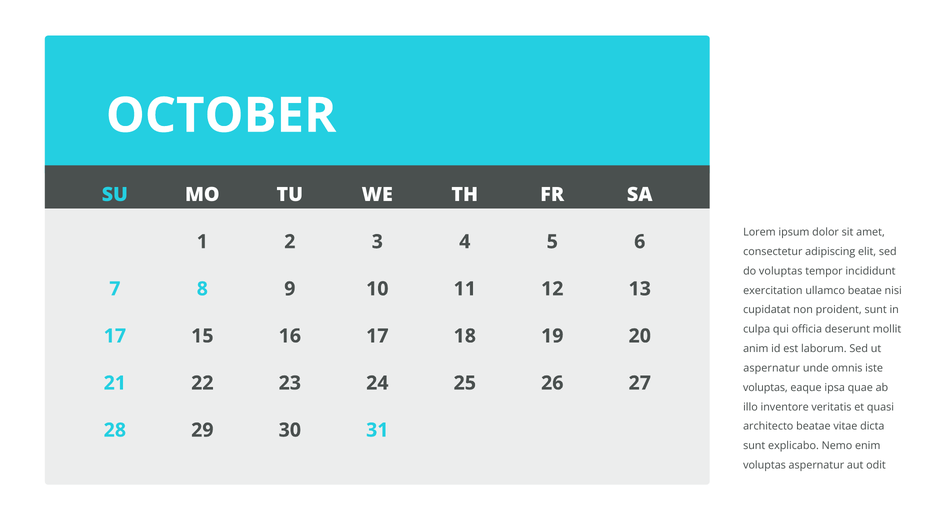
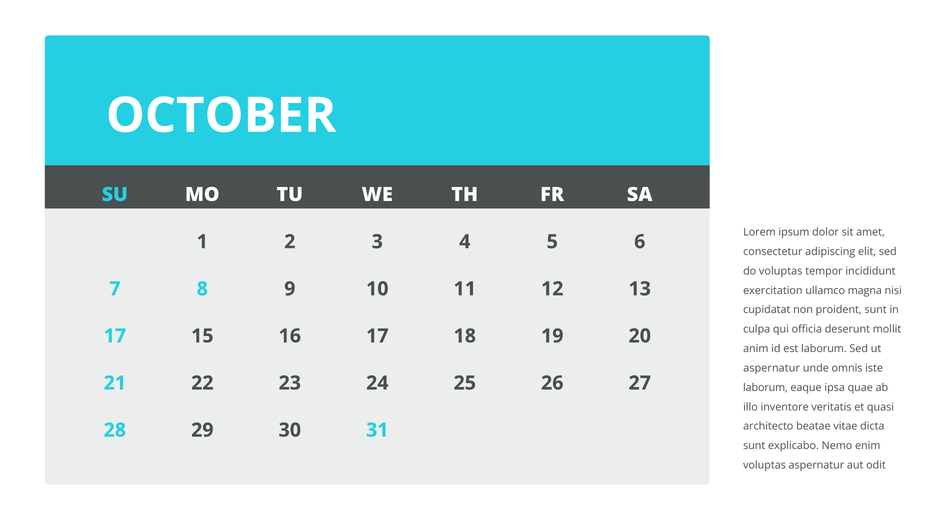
ullamco beatae: beatae -> magna
voluptas at (765, 388): voluptas -> laborum
